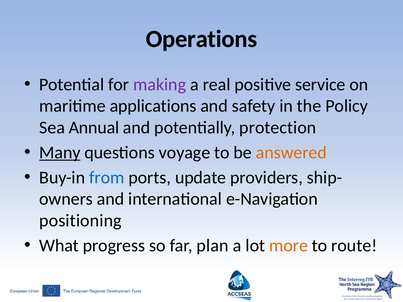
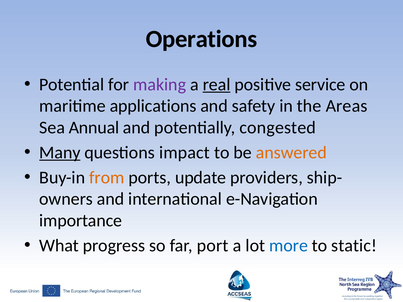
real underline: none -> present
Policy: Policy -> Areas
protection: protection -> congested
voyage: voyage -> impact
from colour: blue -> orange
positioning: positioning -> importance
plan: plan -> port
more colour: orange -> blue
route: route -> static
